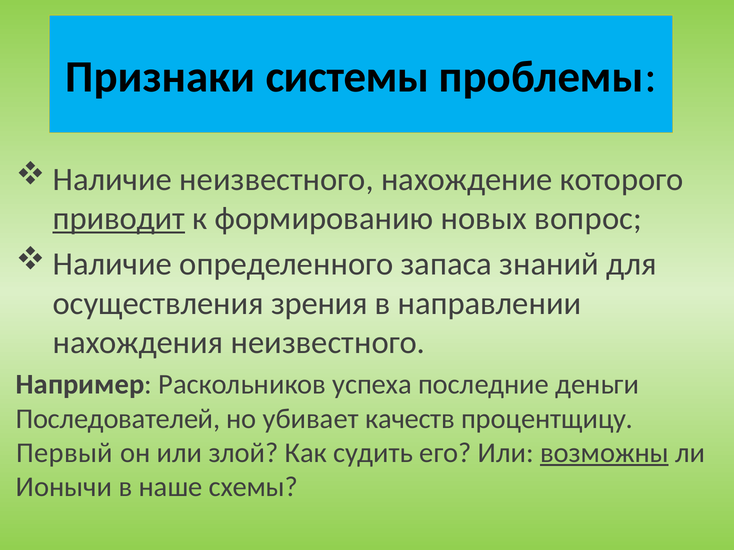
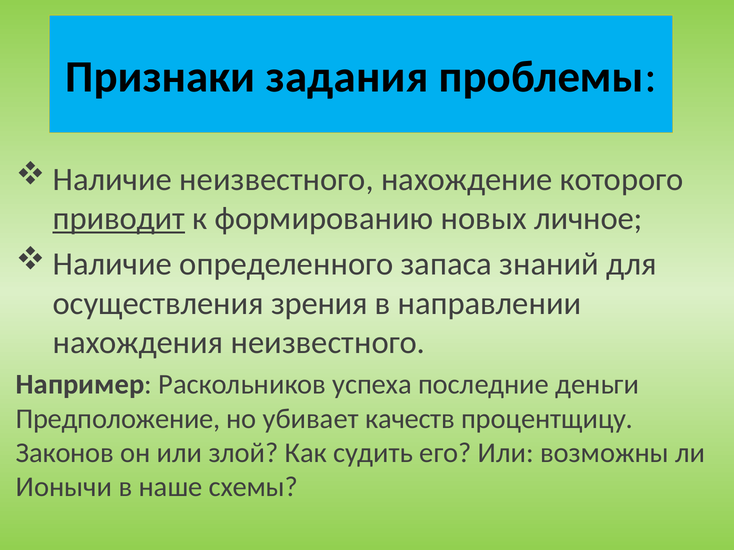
системы: системы -> задания
вопрос: вопрос -> личное
Последователей: Последователей -> Предположение
Первый: Первый -> Законов
возможны underline: present -> none
